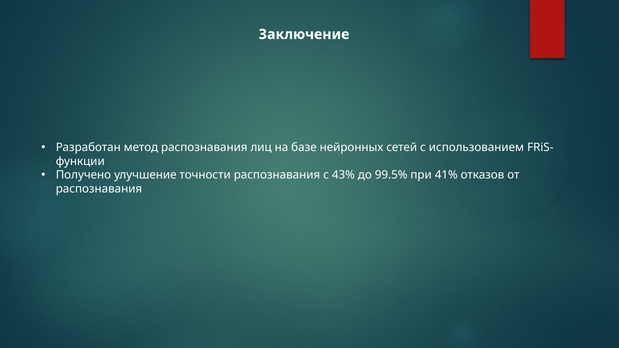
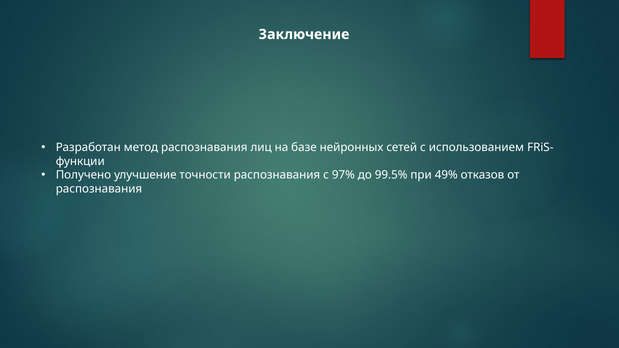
43%: 43% -> 97%
41%: 41% -> 49%
